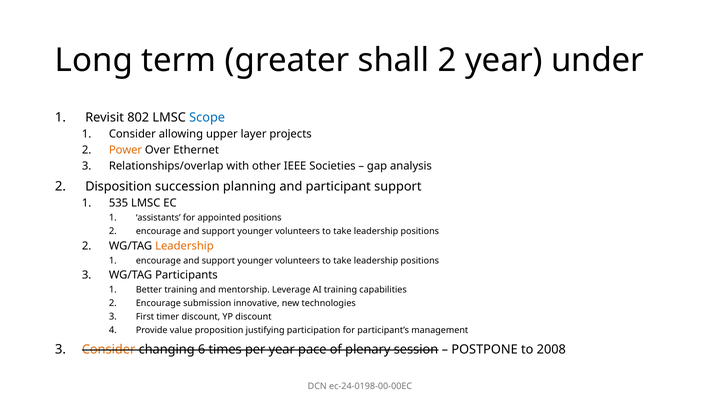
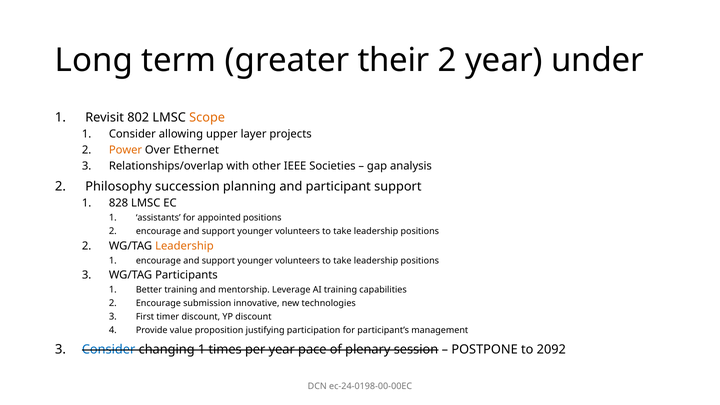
shall: shall -> their
Scope colour: blue -> orange
Disposition: Disposition -> Philosophy
535: 535 -> 828
Consider at (109, 349) colour: orange -> blue
changing 6: 6 -> 1
2008: 2008 -> 2092
